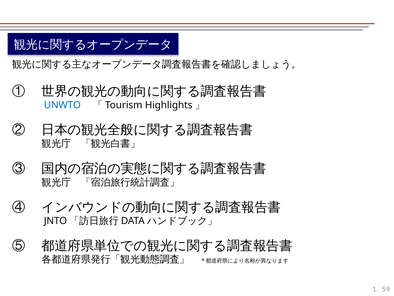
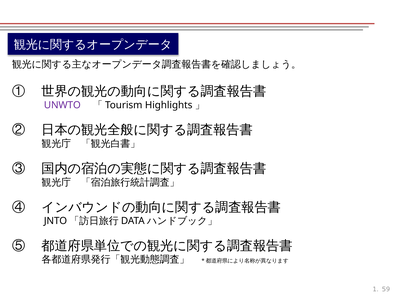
UNWTO colour: blue -> purple
